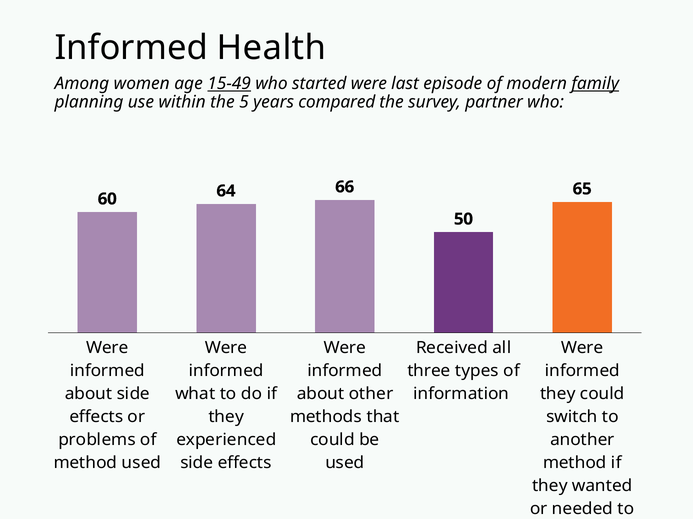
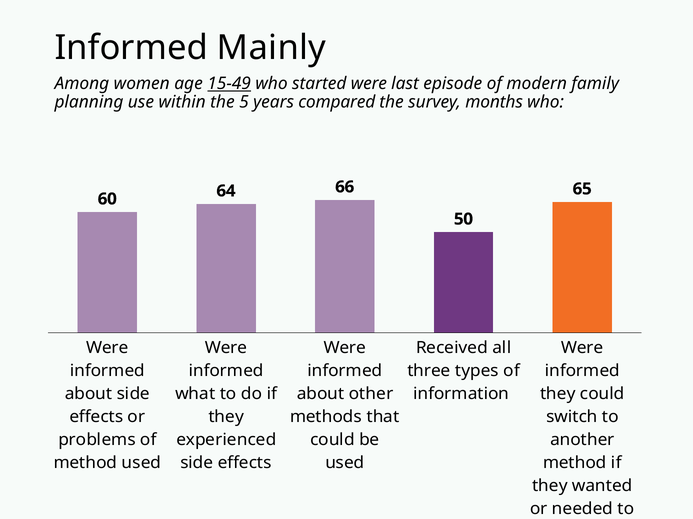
Health: Health -> Mainly
family underline: present -> none
partner: partner -> months
